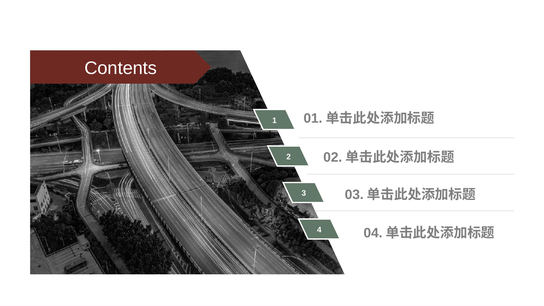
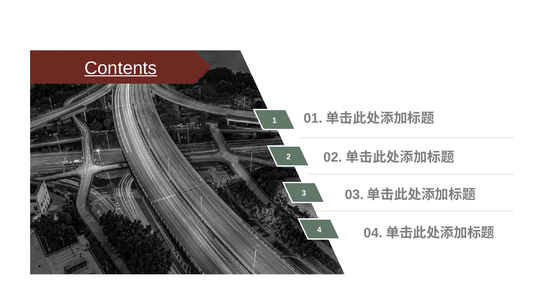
Contents underline: none -> present
